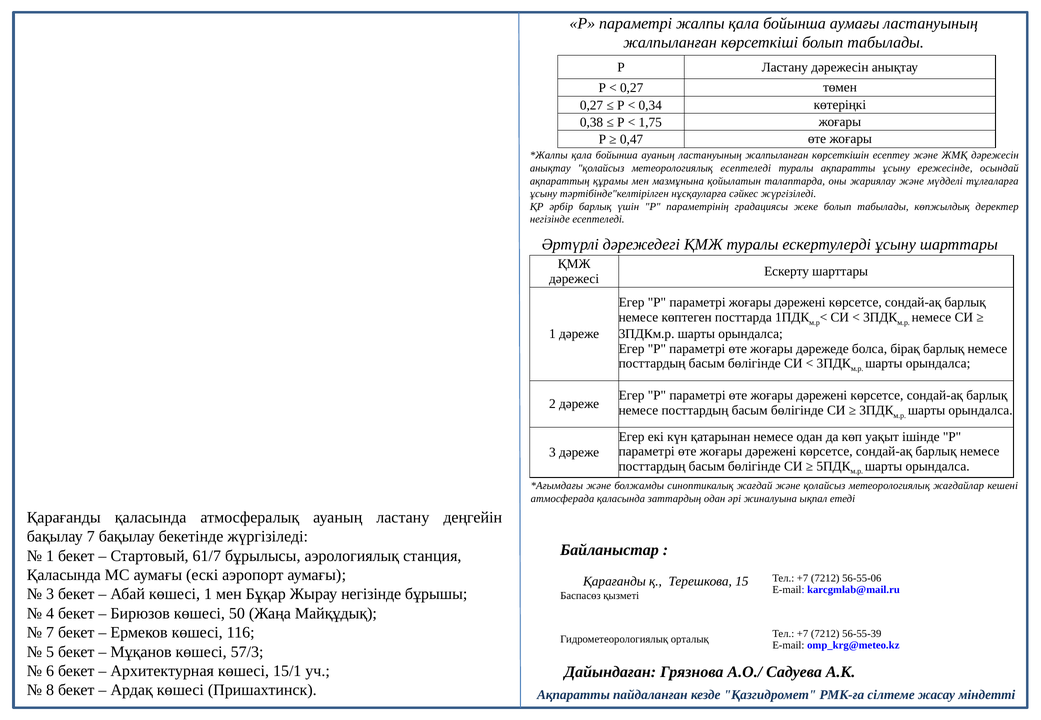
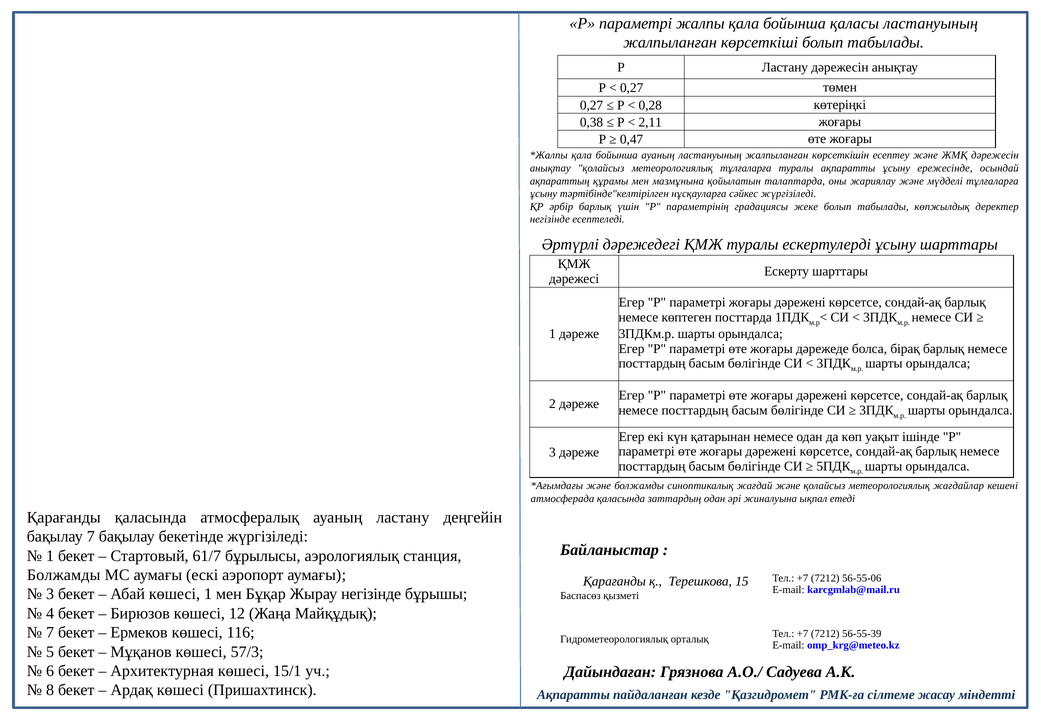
бойынша аумағы: аумағы -> қаласы
0,34: 0,34 -> 0,28
1,75: 1,75 -> 2,11
метеорологиялық есептеледі: есептеледі -> тұлғаларға
Қаласында at (64, 576): Қаласында -> Болжамды
50: 50 -> 12
